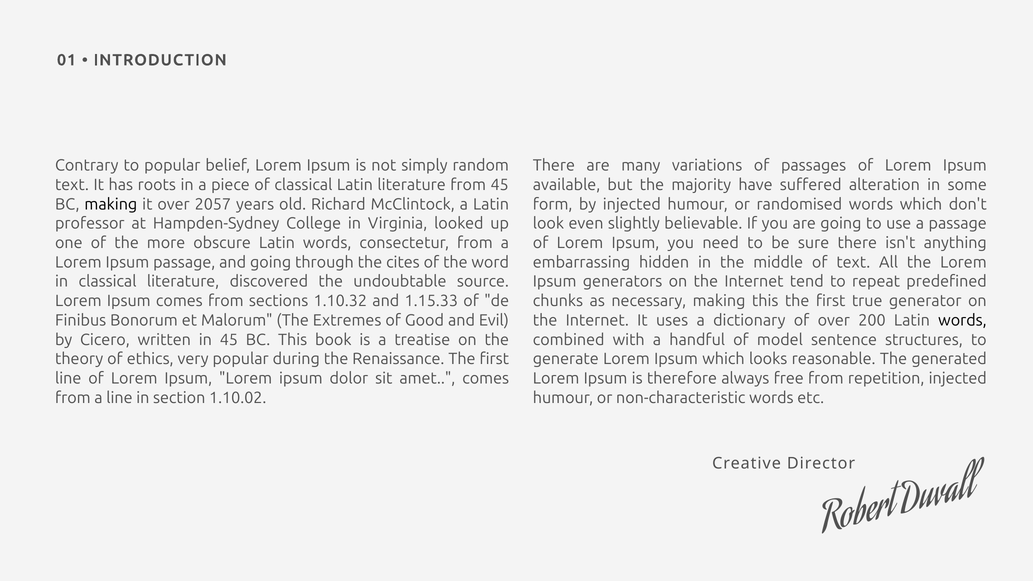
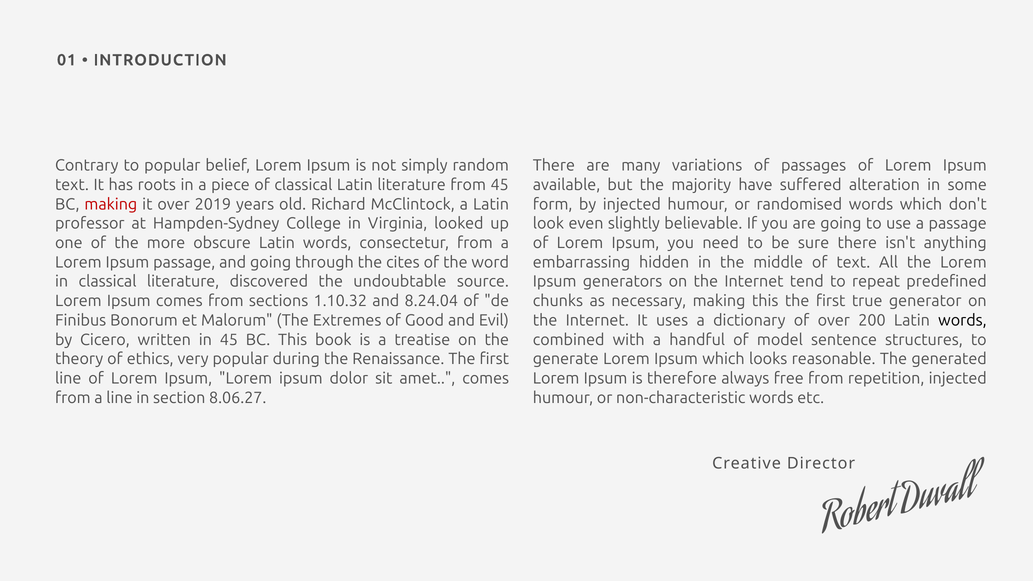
making at (111, 204) colour: black -> red
2057: 2057 -> 2019
1.15.33: 1.15.33 -> 8.24.04
1.10.02: 1.10.02 -> 8.06.27
